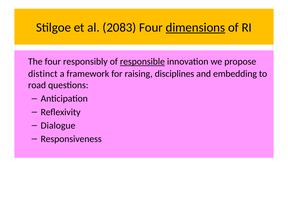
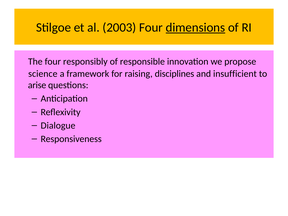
2083: 2083 -> 2003
responsible underline: present -> none
distinct: distinct -> science
embedding: embedding -> insufficient
road: road -> arise
